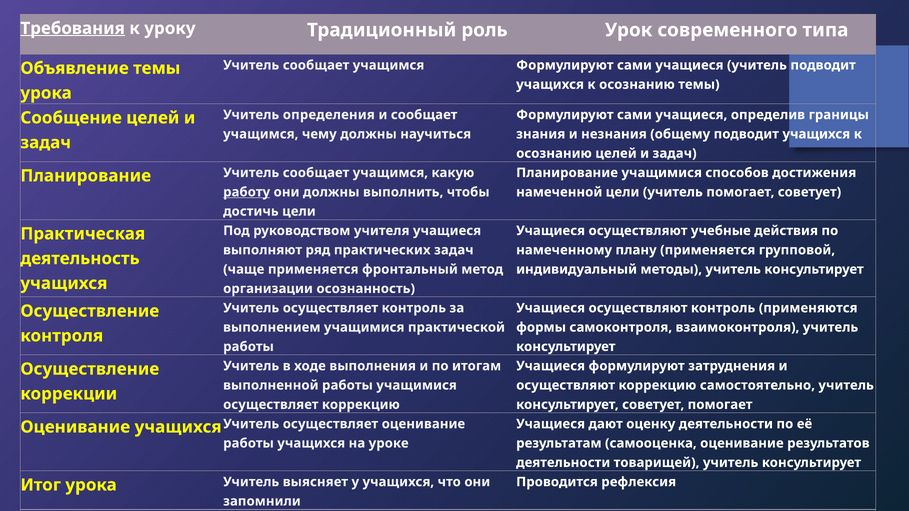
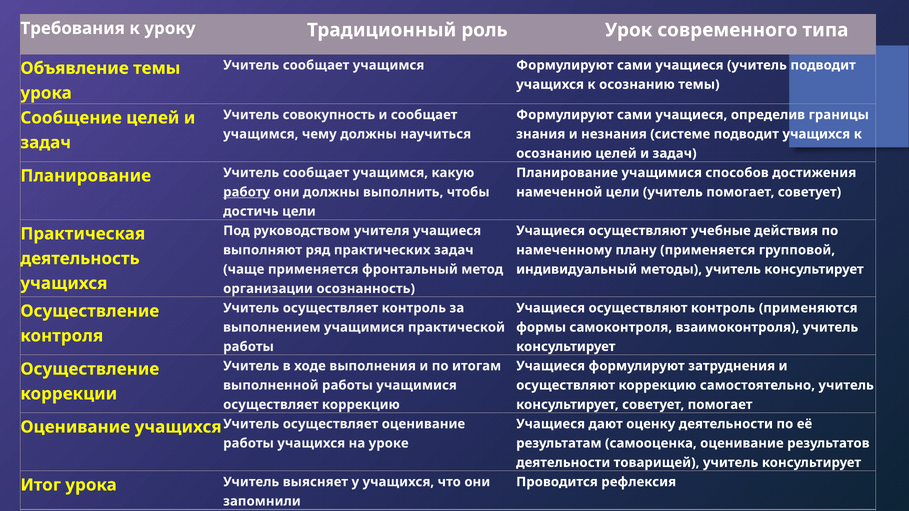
Требования underline: present -> none
определения: определения -> совокупность
общему: общему -> системе
